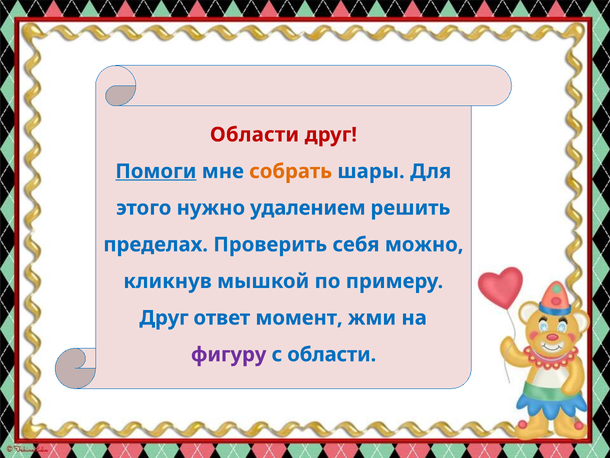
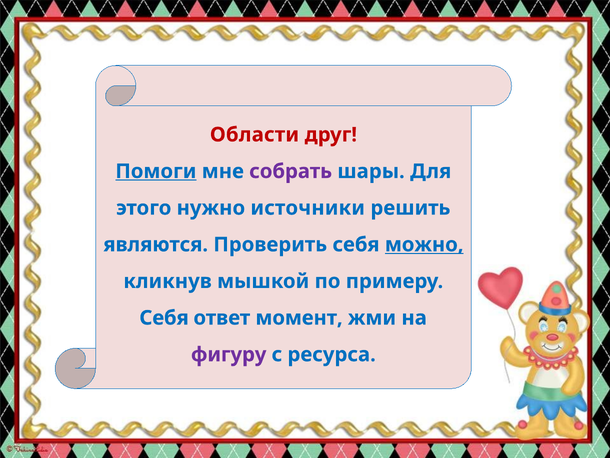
собрать colour: orange -> purple
удалением: удалением -> источники
пределах: пределах -> являются
можно underline: none -> present
Друг at (164, 318): Друг -> Себя
с области: области -> ресурса
